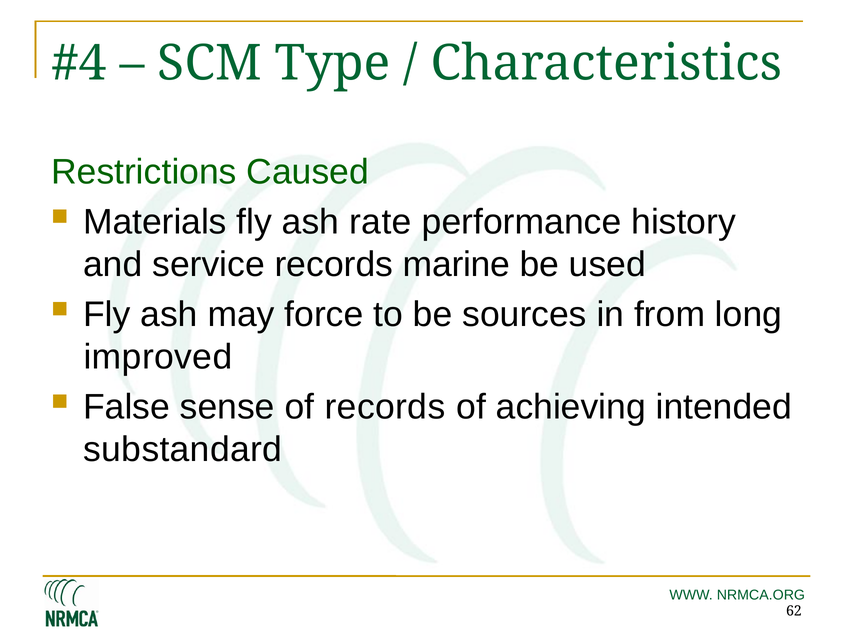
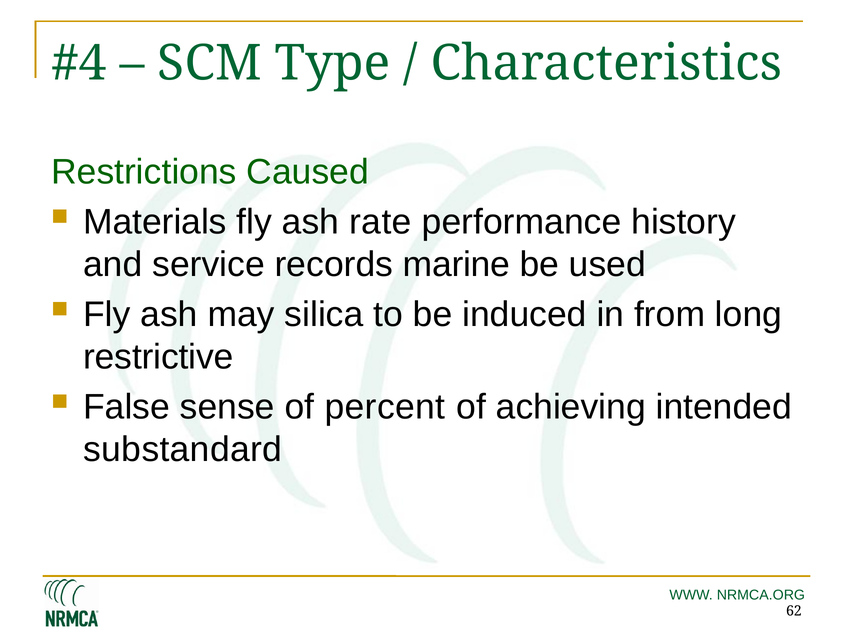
force: force -> silica
sources: sources -> induced
improved: improved -> restrictive
of records: records -> percent
